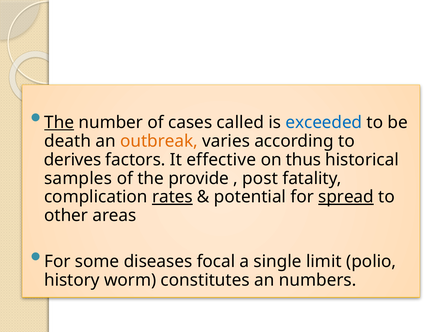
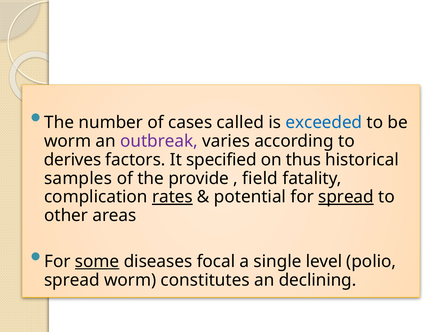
The at (59, 122) underline: present -> none
death at (68, 141): death -> worm
outbreak colour: orange -> purple
effective: effective -> specified
post: post -> field
some underline: none -> present
limit: limit -> level
history at (72, 280): history -> spread
numbers: numbers -> declining
